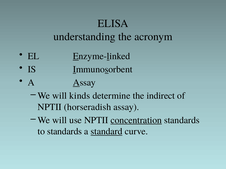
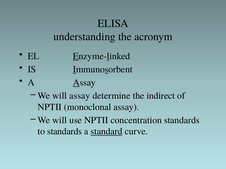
will kinds: kinds -> assay
horseradish: horseradish -> monoclonal
concentration underline: present -> none
